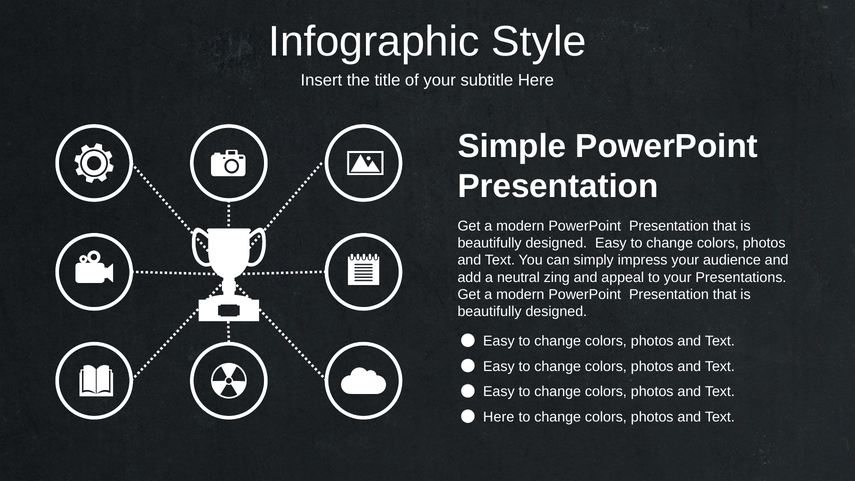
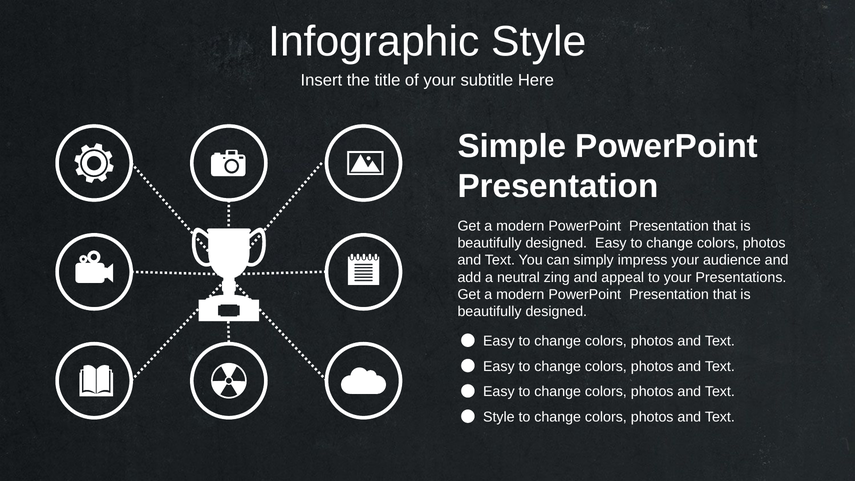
Here at (499, 417): Here -> Style
